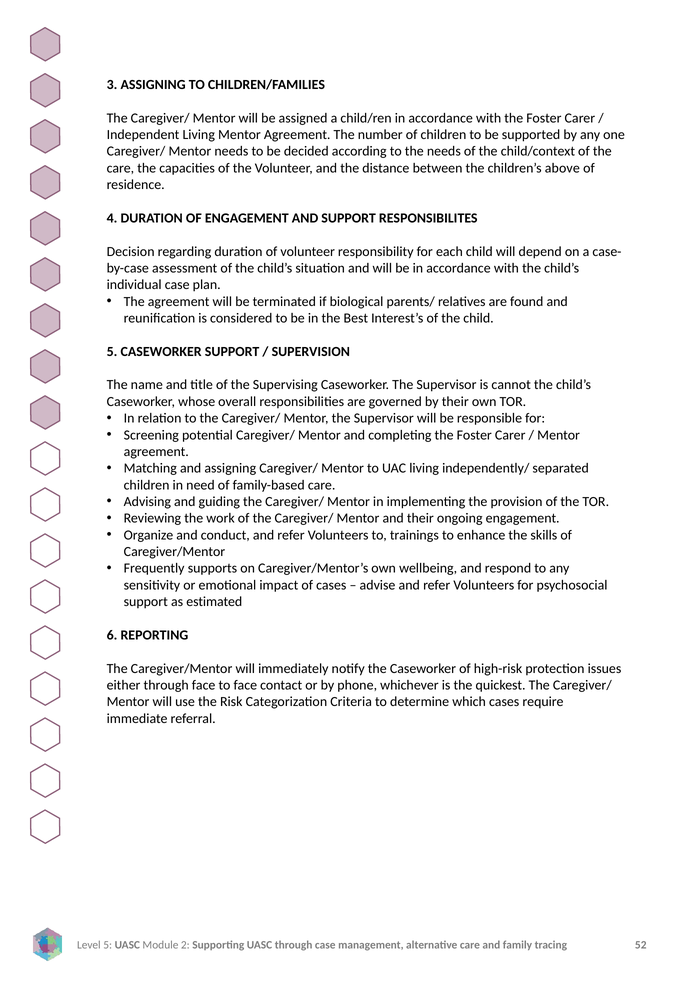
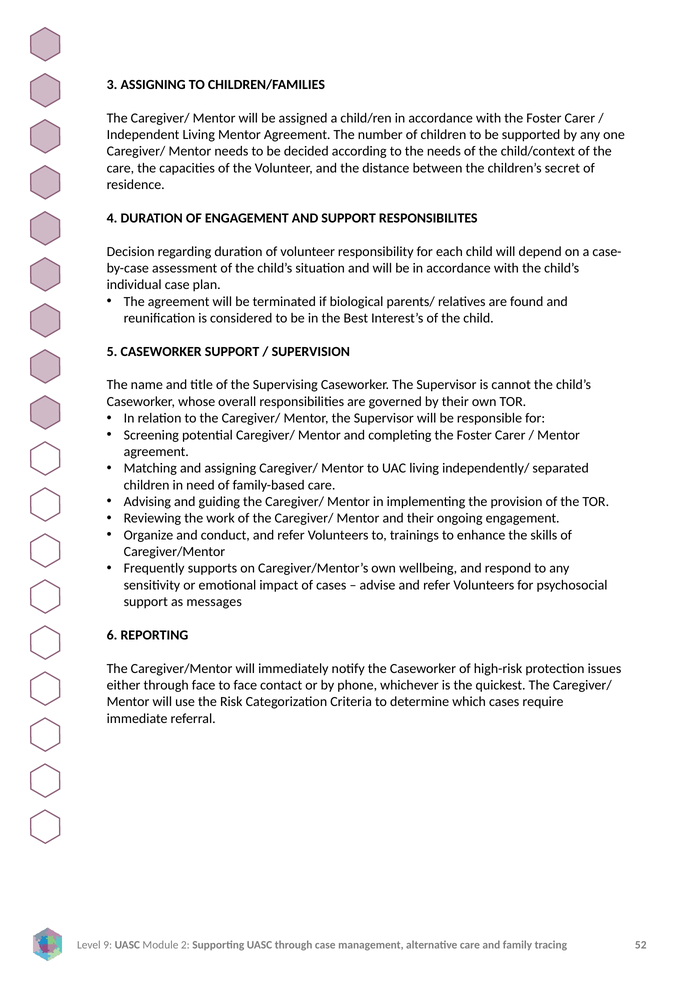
above: above -> secret
estimated: estimated -> messages
5 at (108, 945): 5 -> 9
